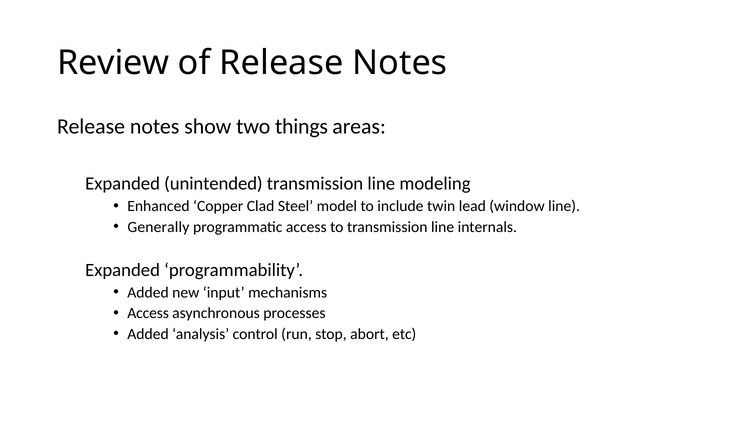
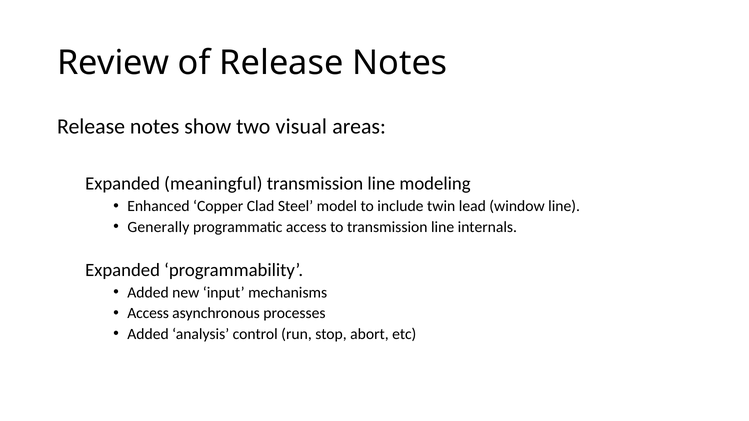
things: things -> visual
unintended: unintended -> meaningful
